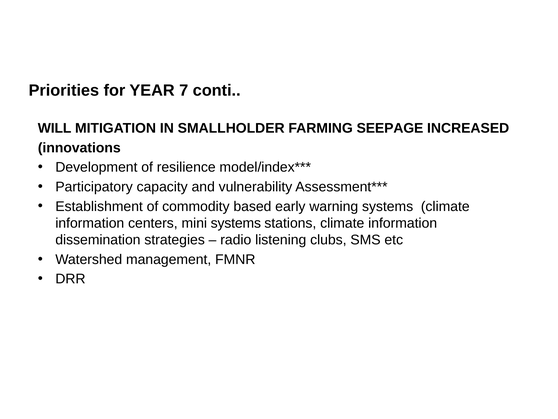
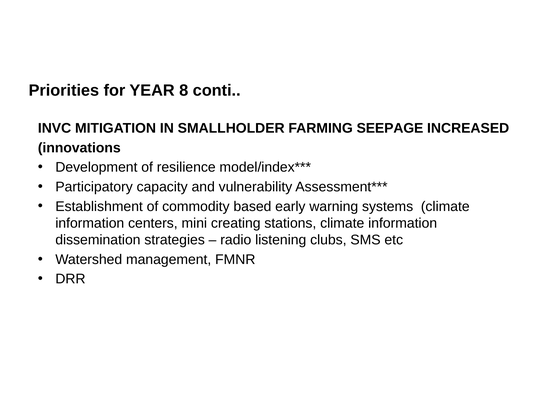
7: 7 -> 8
WILL: WILL -> INVC
mini systems: systems -> creating
